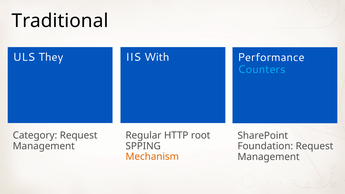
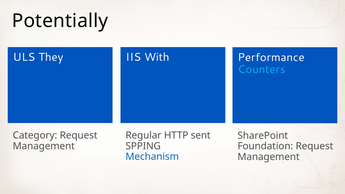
Traditional: Traditional -> Potentially
root: root -> sent
Mechanism colour: orange -> blue
